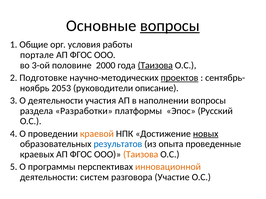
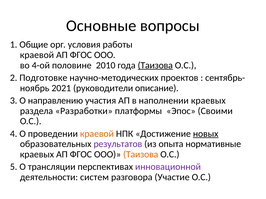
вопросы at (170, 26) underline: present -> none
портале at (37, 55): портале -> краевой
3-ой: 3-ой -> 4-ой
2000: 2000 -> 2010
проектов underline: present -> none
2053: 2053 -> 2021
О деятельности: деятельности -> направлению
наполнении вопросы: вопросы -> краевых
Русский: Русский -> Своими
результатов colour: blue -> purple
проведенные: проведенные -> нормативные
программы: программы -> трансляции
инновационной colour: orange -> purple
